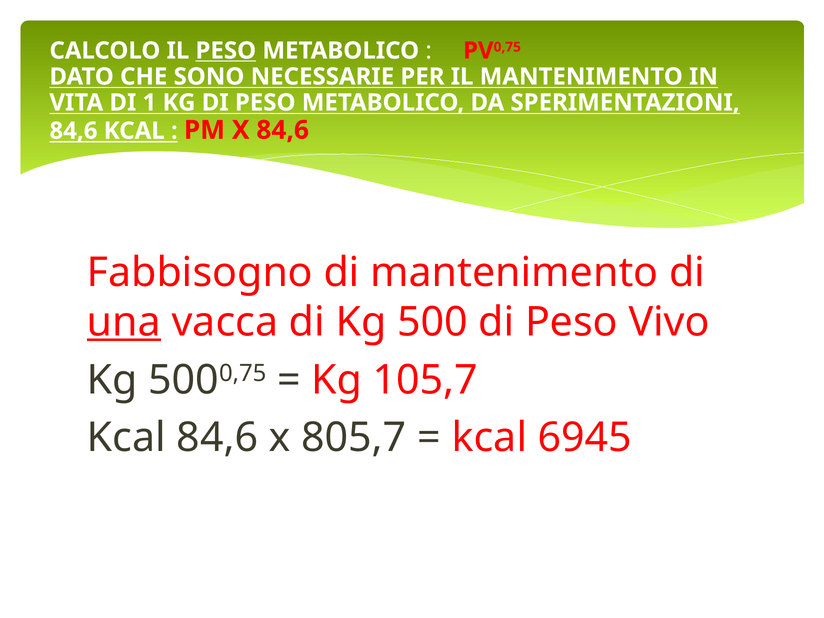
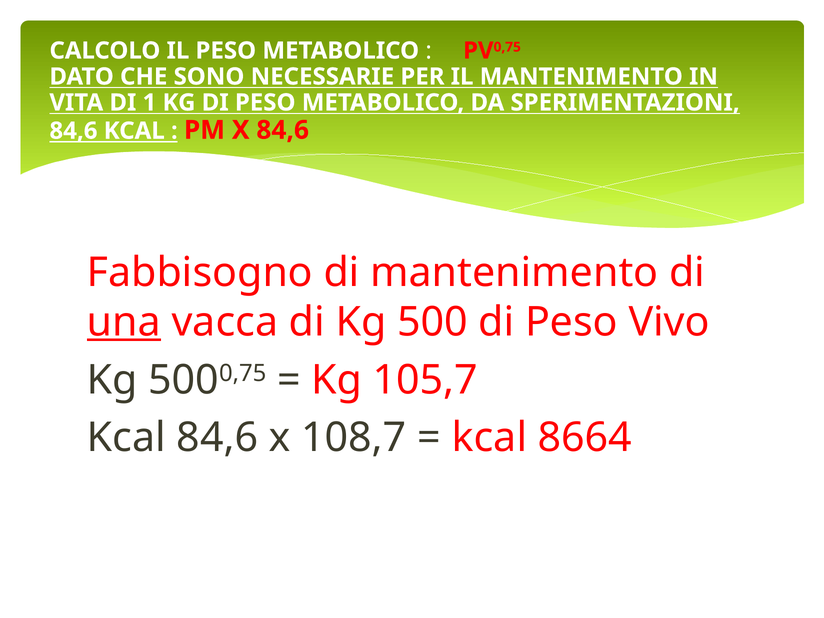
PESO at (226, 51) underline: present -> none
805,7: 805,7 -> 108,7
6945: 6945 -> 8664
